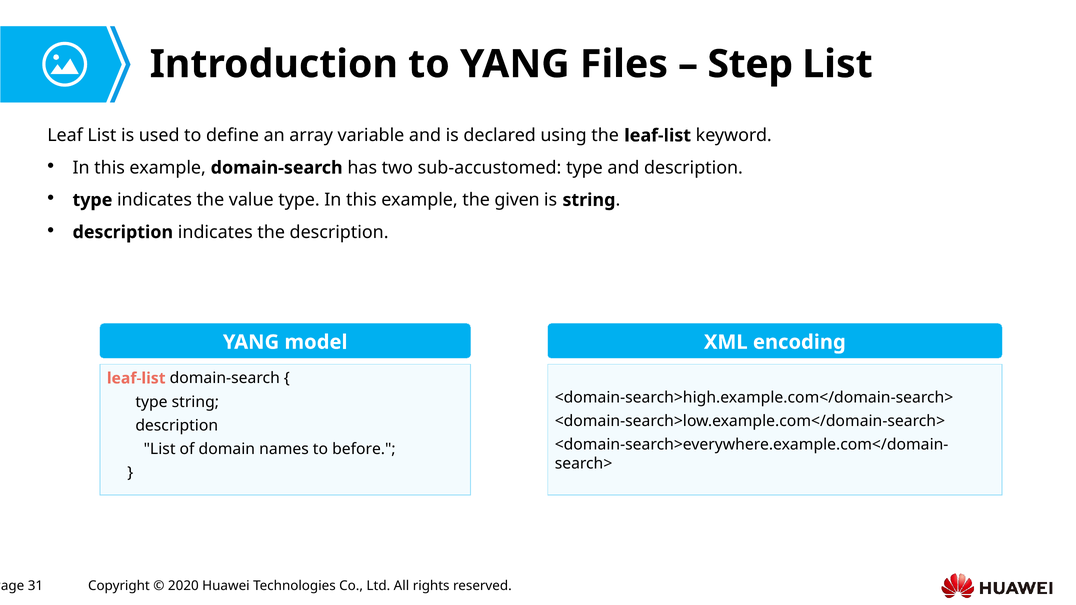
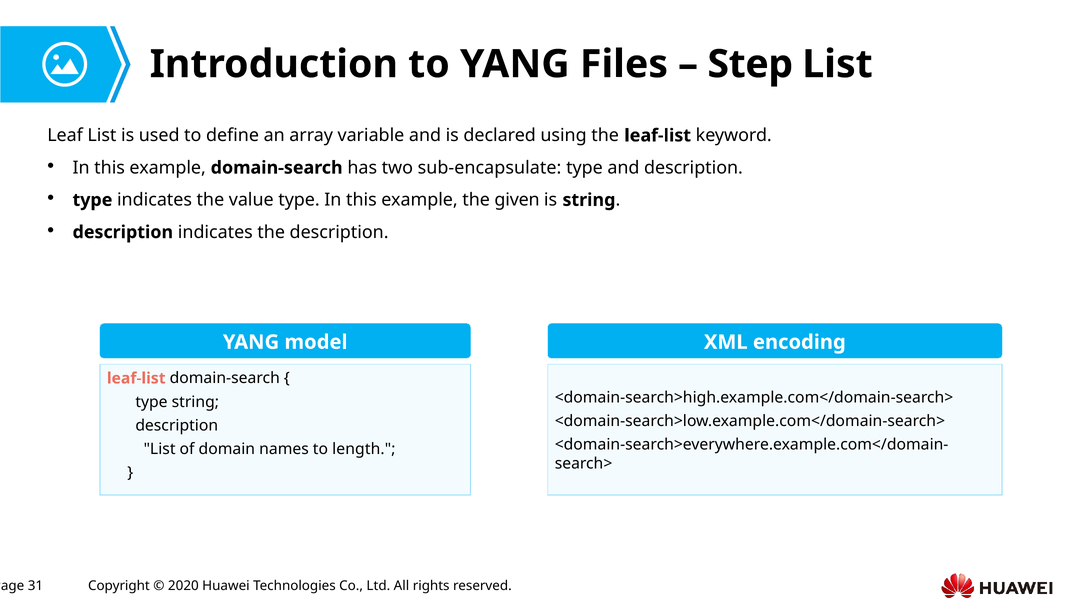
sub-accustomed: sub-accustomed -> sub-encapsulate
before: before -> length
